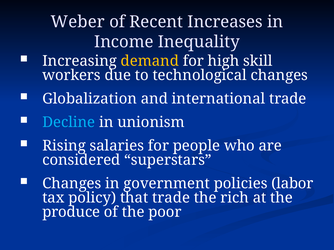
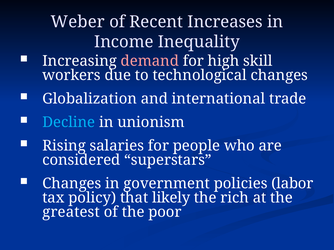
demand colour: yellow -> pink
that trade: trade -> likely
produce: produce -> greatest
